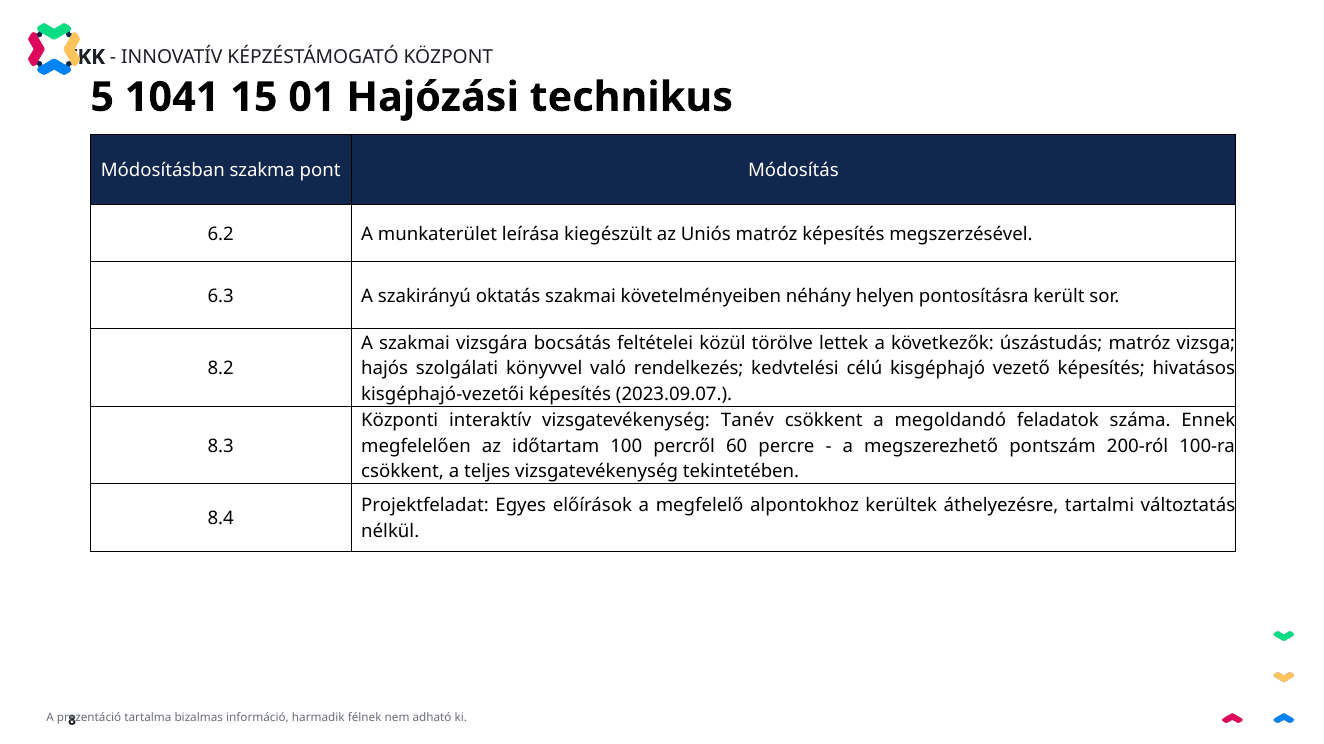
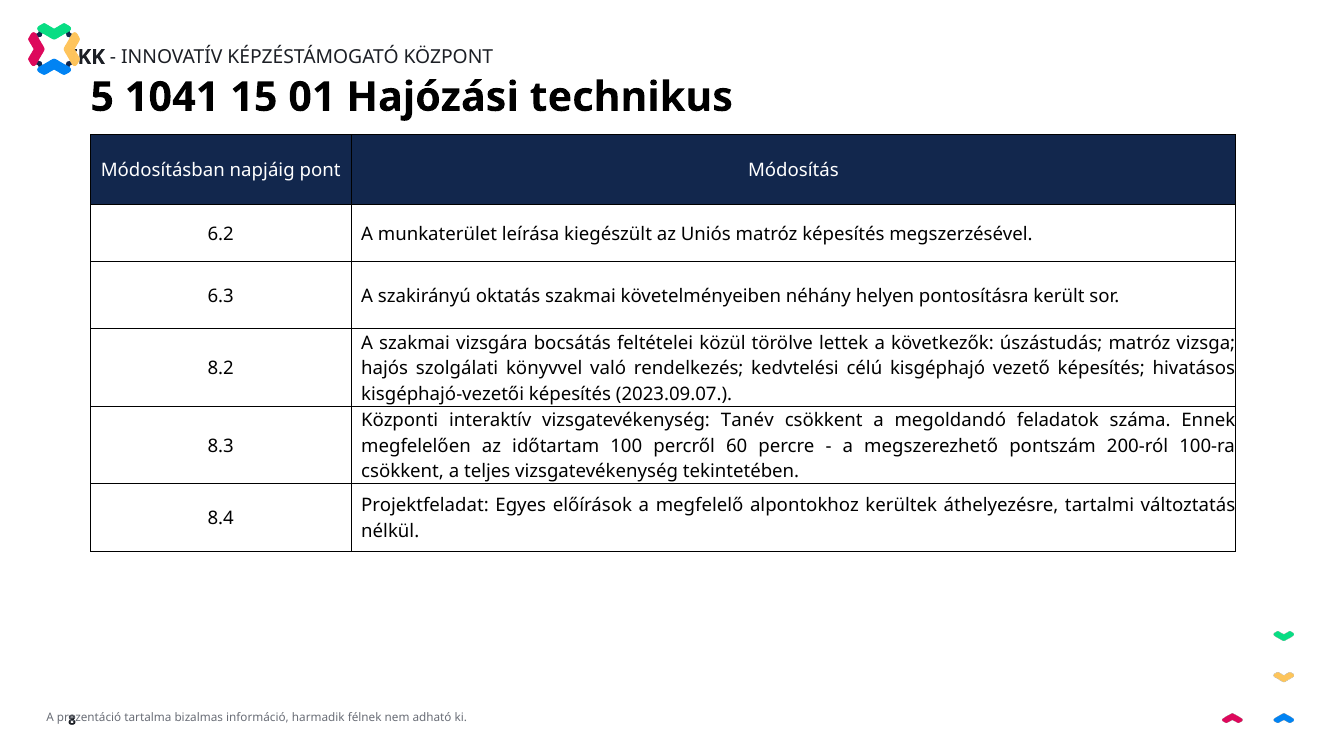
szakma: szakma -> napjáig
